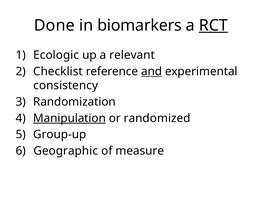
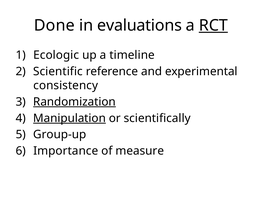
biomarkers: biomarkers -> evaluations
relevant: relevant -> timeline
Checklist: Checklist -> Scientific
and underline: present -> none
Randomization underline: none -> present
randomized: randomized -> scientifically
Geographic: Geographic -> Importance
